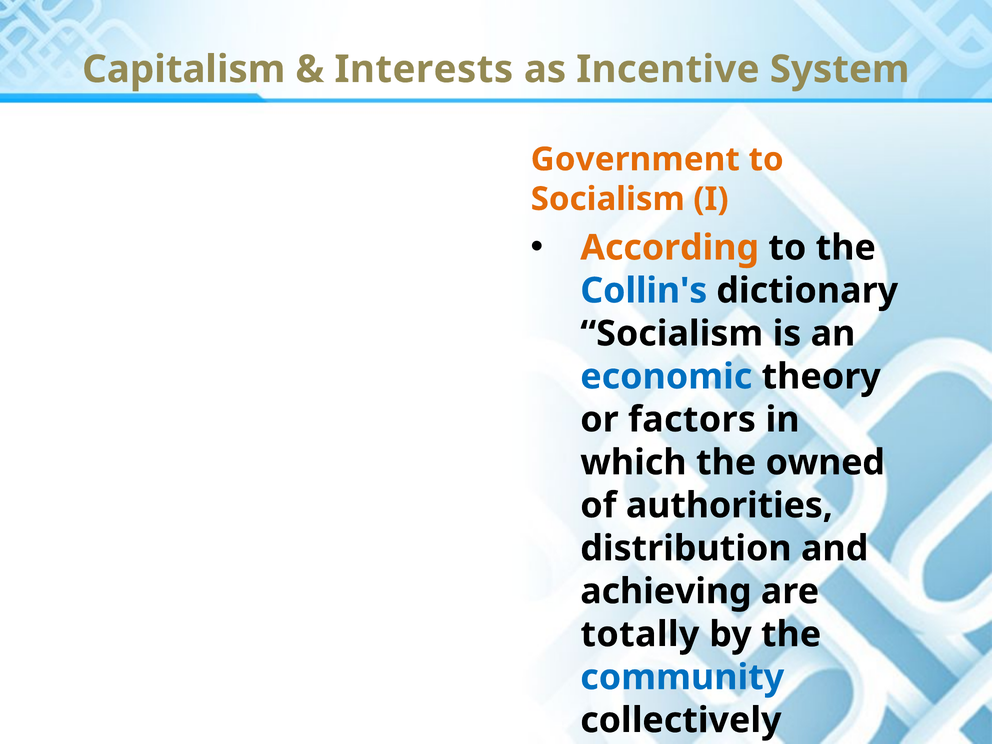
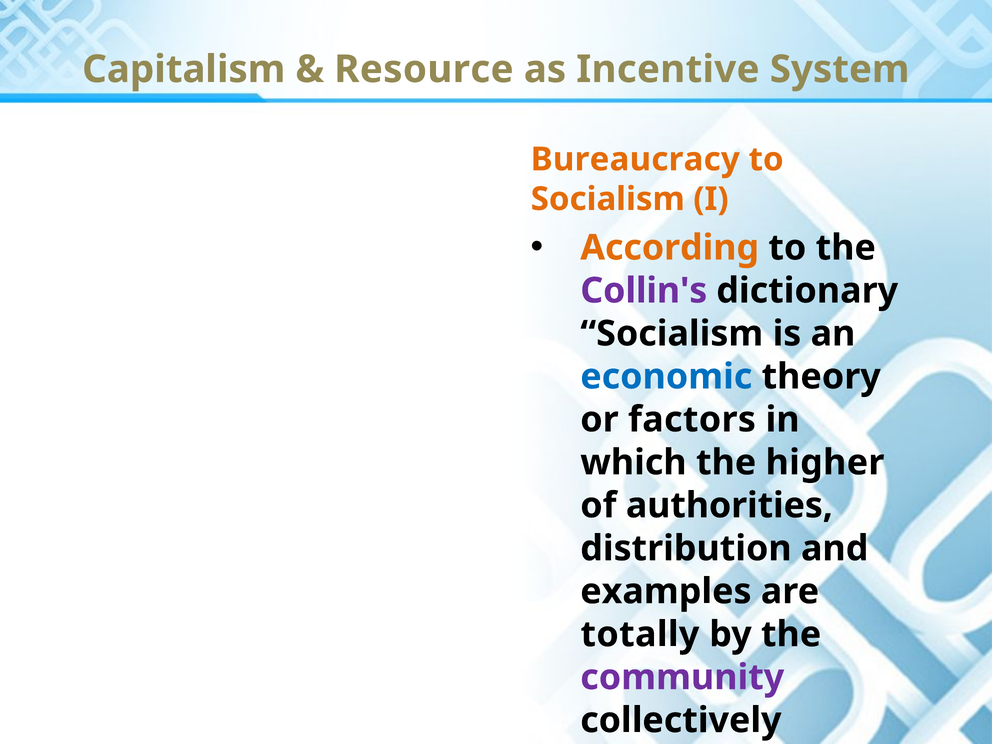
Interests: Interests -> Resource
Government: Government -> Bureaucracy
Collin's colour: blue -> purple
owned: owned -> higher
achieving: achieving -> examples
community colour: blue -> purple
